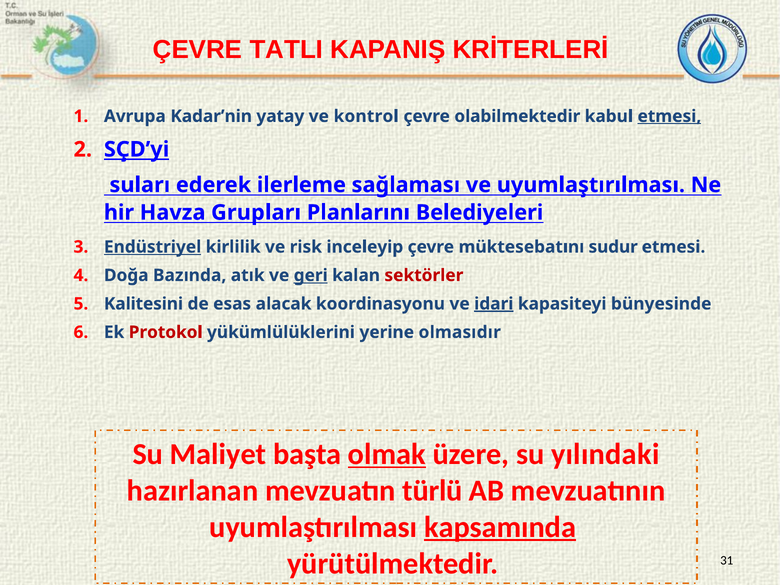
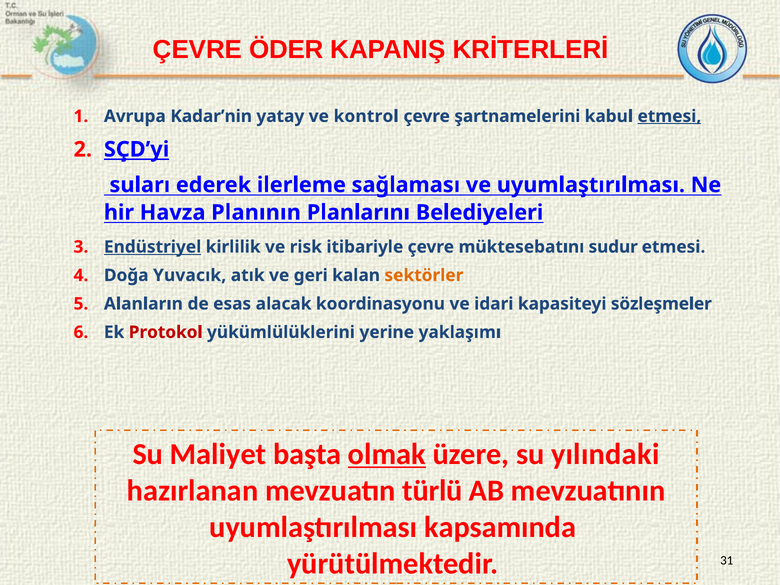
TATLI: TATLI -> ÖDER
olabilmektedir: olabilmektedir -> şartnamelerini
Grupları: Grupları -> Planının
inceleyip: inceleyip -> itibariyle
Bazında: Bazında -> Yuvacık
geri underline: present -> none
sektörler colour: red -> orange
Kalitesini: Kalitesini -> Alanların
idari underline: present -> none
bünyesinde: bünyesinde -> sözleşmeler
olmasıdır: olmasıdır -> yaklaşımı
kapsamında underline: present -> none
